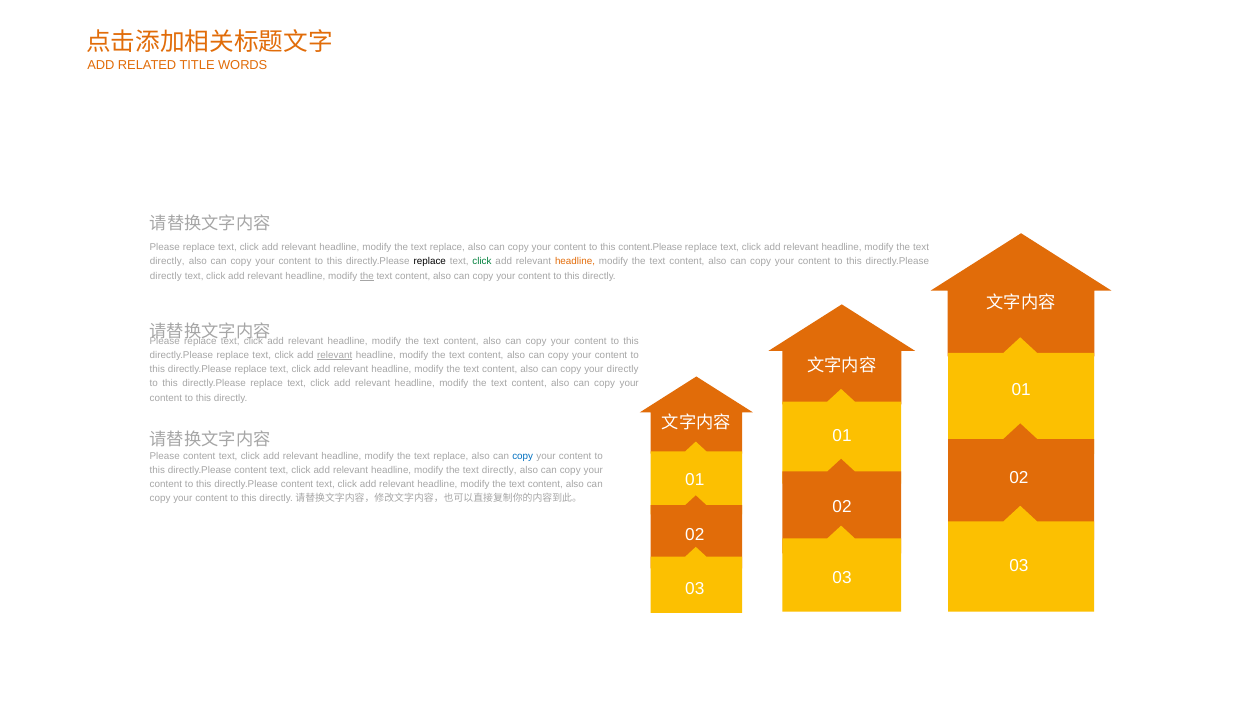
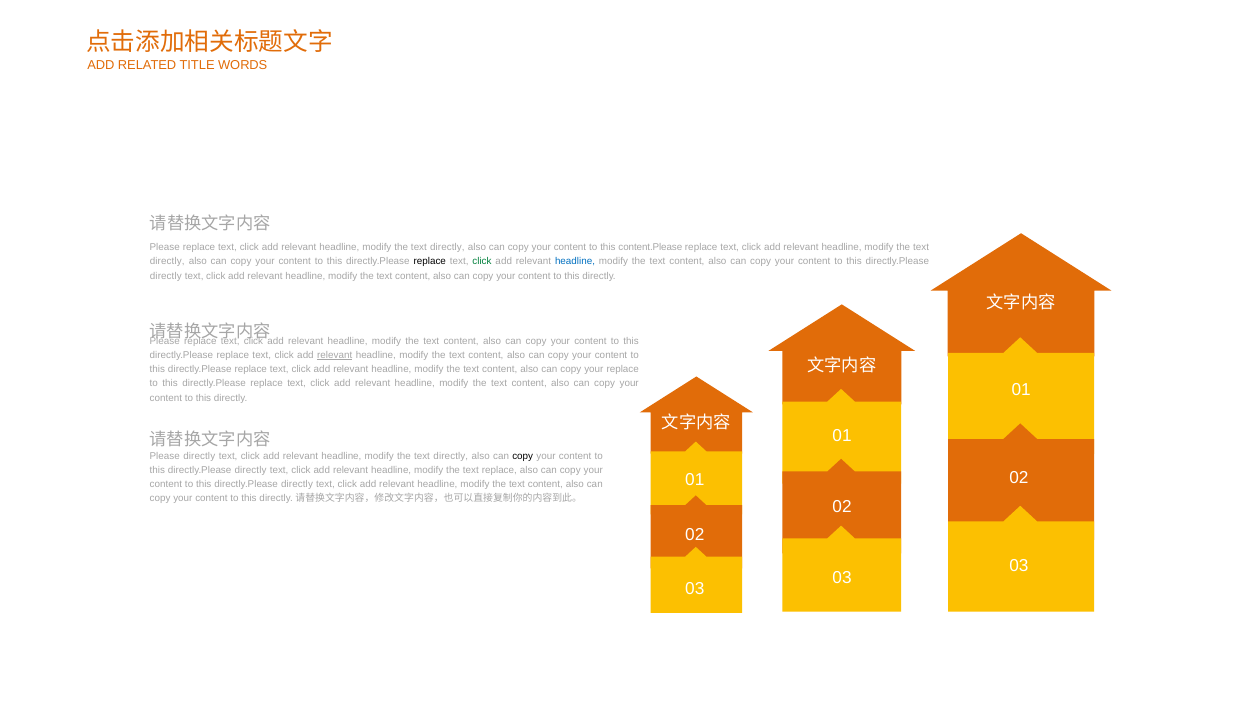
replace at (447, 247): replace -> directly
headline at (575, 261) colour: orange -> blue
the at (367, 276) underline: present -> none
your directly: directly -> replace
Please content: content -> directly
replace at (451, 456): replace -> directly
copy at (523, 456) colour: blue -> black
content at (251, 470): content -> directly
directly at (499, 470): directly -> replace
content at (297, 484): content -> directly
